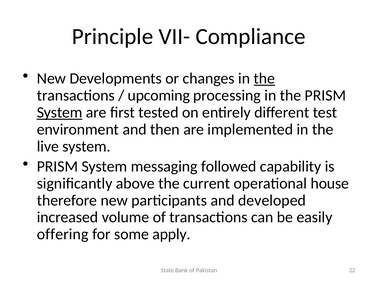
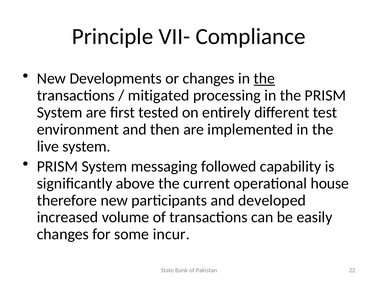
upcoming: upcoming -> mitigated
System at (60, 113) underline: present -> none
offering at (63, 235): offering -> changes
apply: apply -> incur
